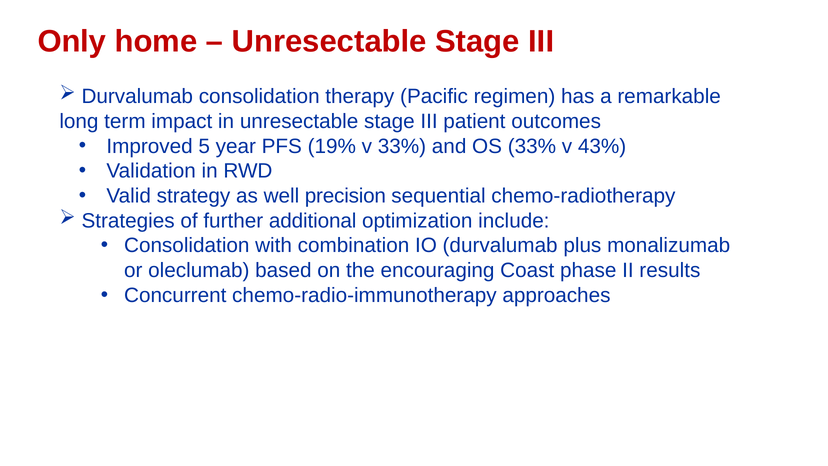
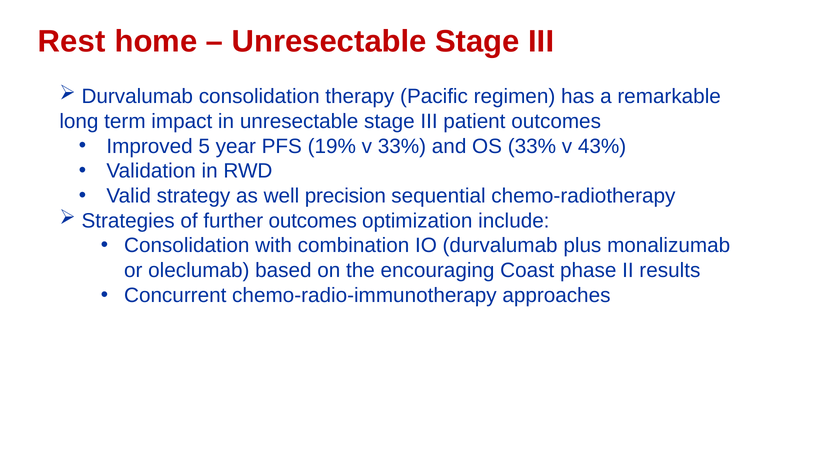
Only: Only -> Rest
further additional: additional -> outcomes
